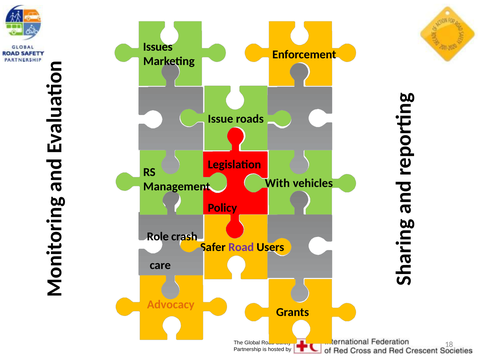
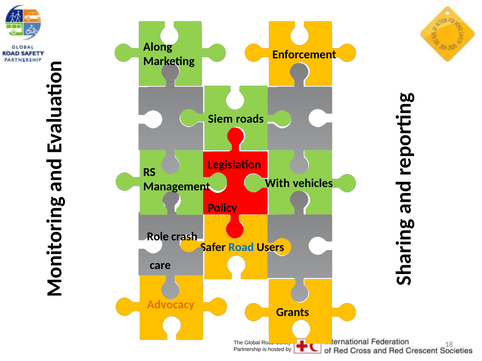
Issues: Issues -> Along
Issue: Issue -> Siem
Road at (241, 248) colour: purple -> blue
